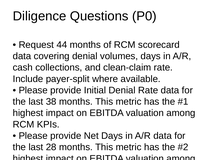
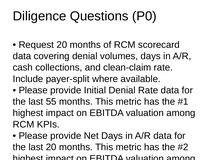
Request 44: 44 -> 20
38: 38 -> 55
last 28: 28 -> 20
